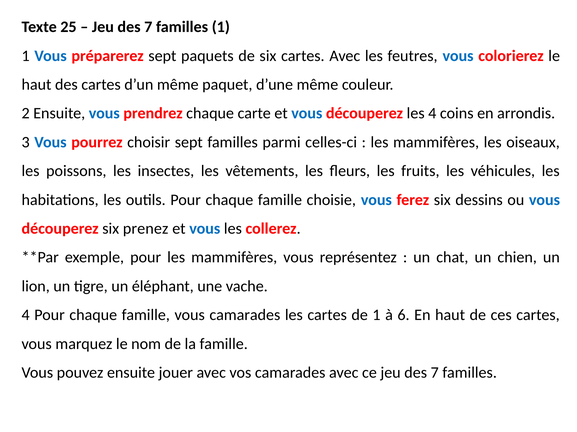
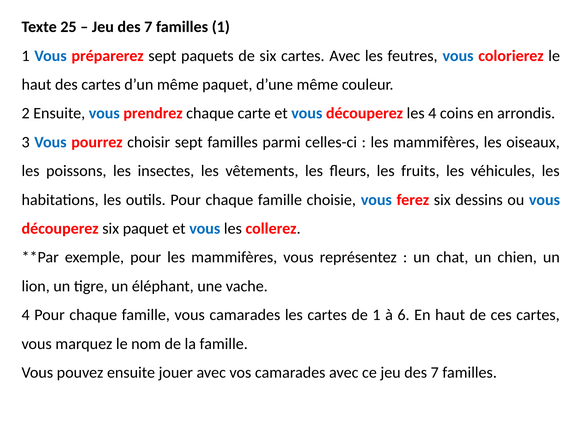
six prenez: prenez -> paquet
